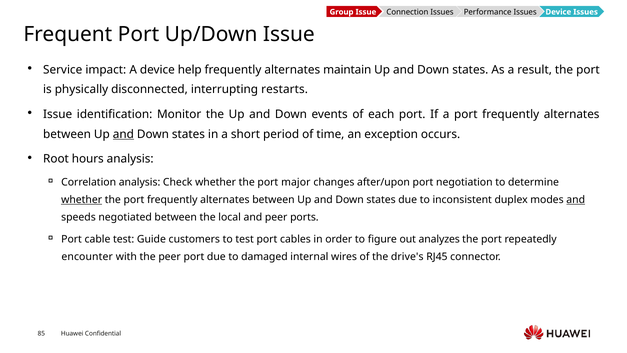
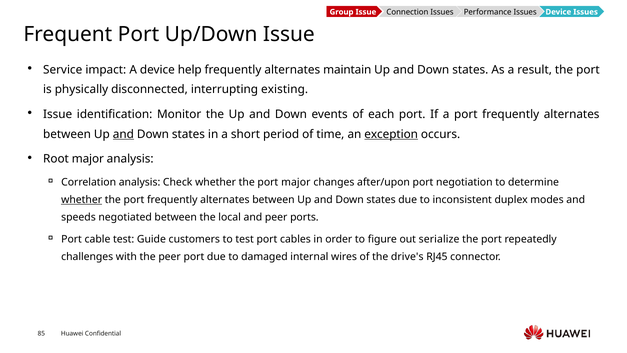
restarts: restarts -> existing
exception underline: none -> present
Root hours: hours -> major
and at (576, 199) underline: present -> none
analyzes: analyzes -> serialize
encounter: encounter -> challenges
